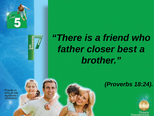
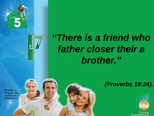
best: best -> their
